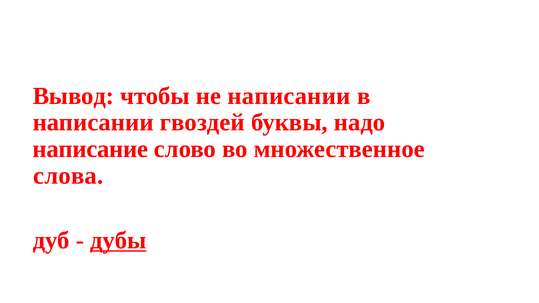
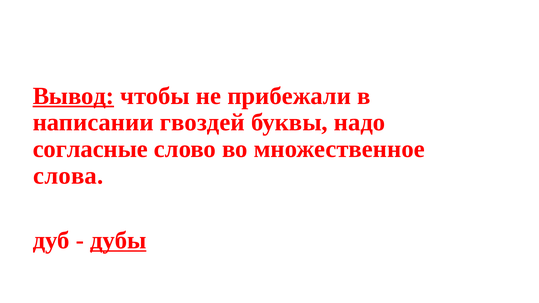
Вывод underline: none -> present
не написании: написании -> прибежали
написание: написание -> согласные
